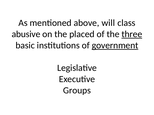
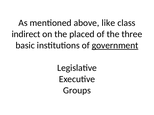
will: will -> like
abusive: abusive -> indirect
three underline: present -> none
